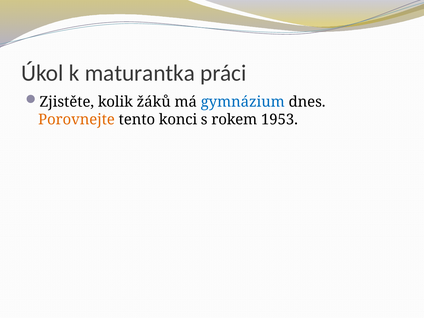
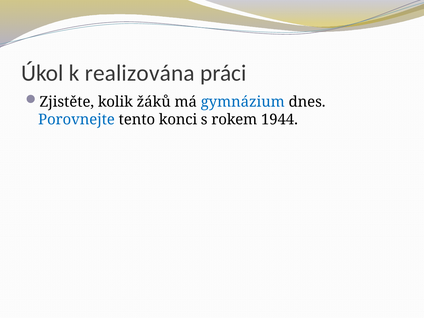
maturantka: maturantka -> realizována
Porovnejte colour: orange -> blue
1953: 1953 -> 1944
